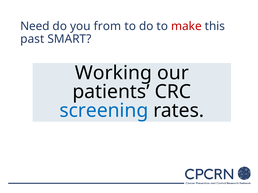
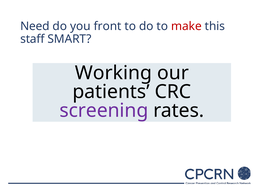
from: from -> front
past: past -> staff
screening colour: blue -> purple
